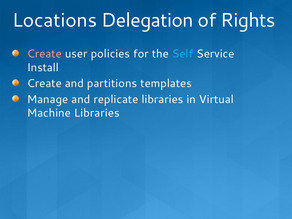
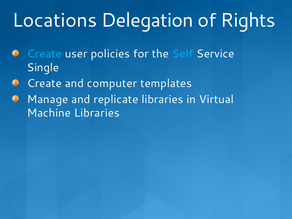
Create at (44, 54) colour: pink -> light blue
Install: Install -> Single
partitions: partitions -> computer
